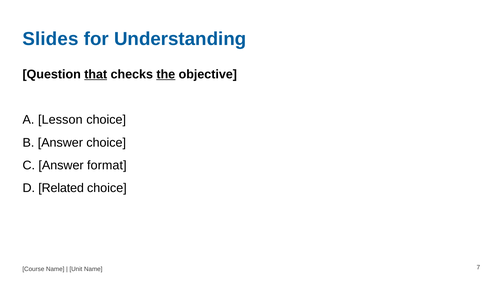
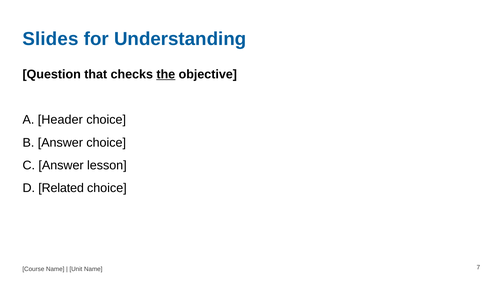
that underline: present -> none
Lesson: Lesson -> Header
format: format -> lesson
